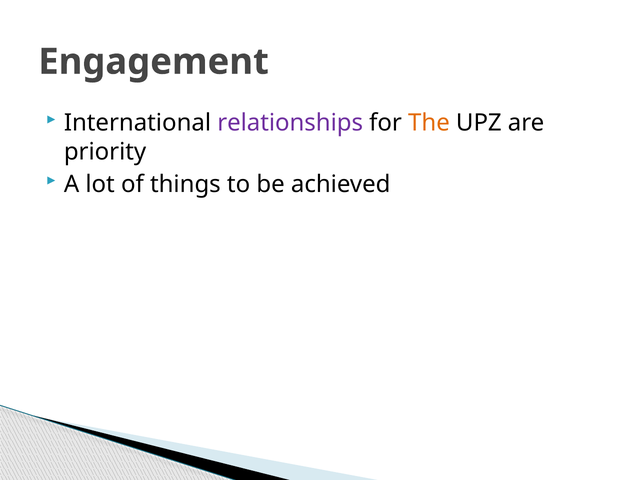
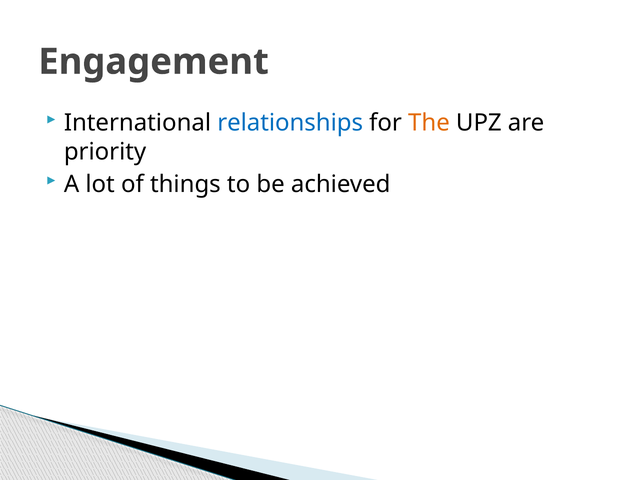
relationships colour: purple -> blue
